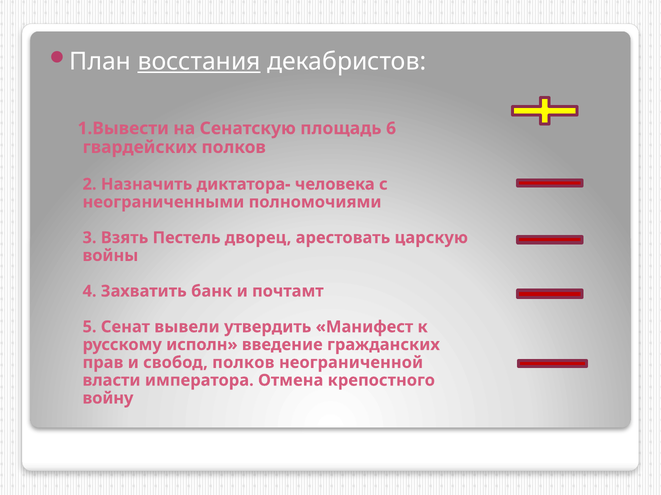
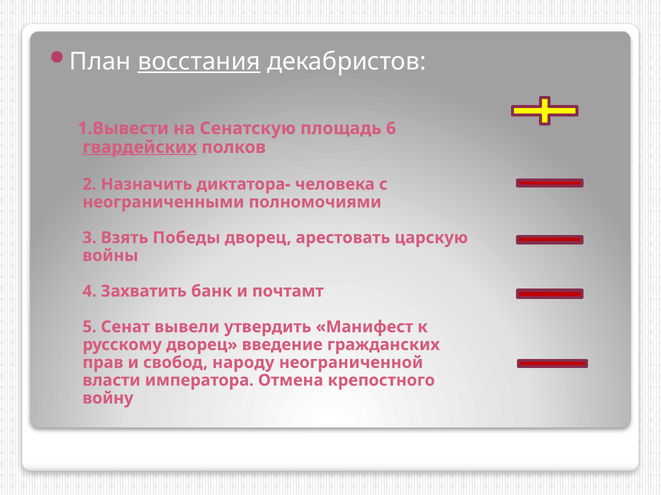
гвардейских underline: none -> present
Пестель: Пестель -> Победы
русскому исполн: исполн -> дворец
свобод полков: полков -> народу
